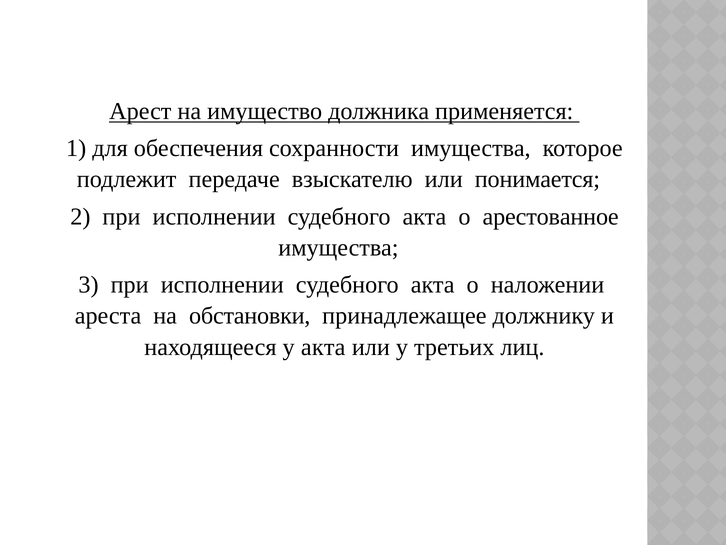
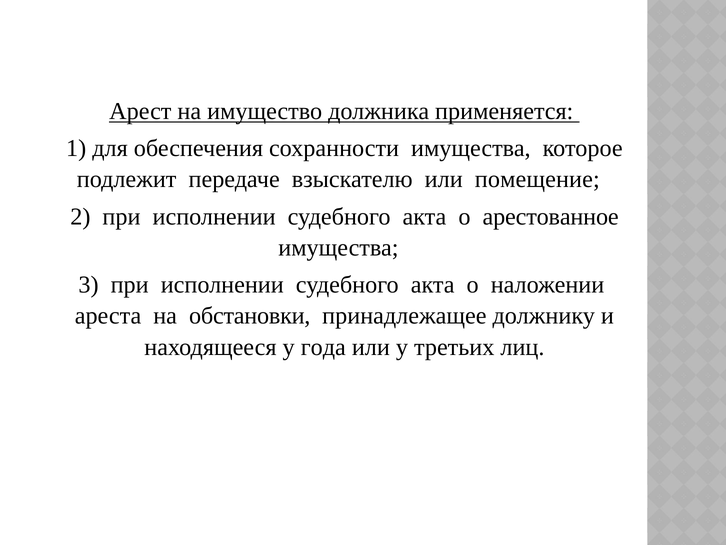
понимается: понимается -> помещение
у акта: акта -> года
